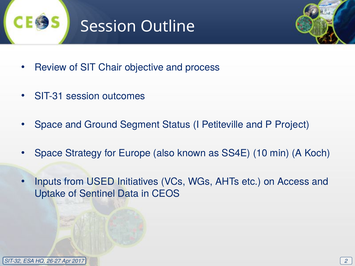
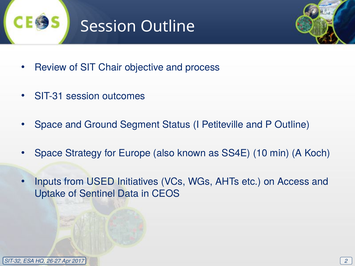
P Project: Project -> Outline
